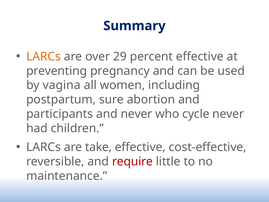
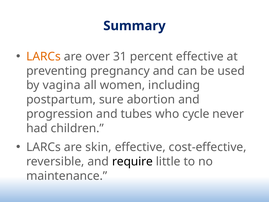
29: 29 -> 31
participants: participants -> progression
and never: never -> tubes
take: take -> skin
require colour: red -> black
